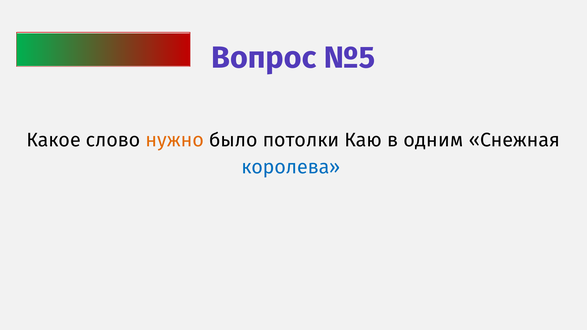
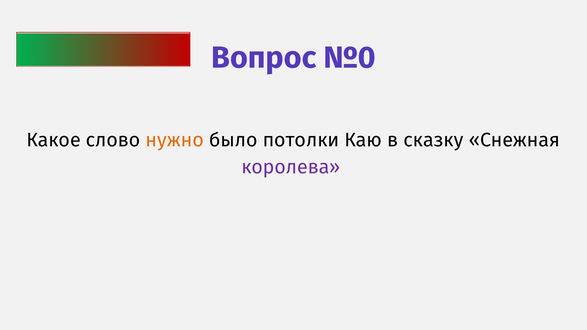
№5: №5 -> №0
одним: одним -> сказку
королева colour: blue -> purple
